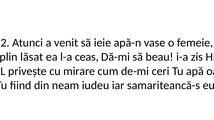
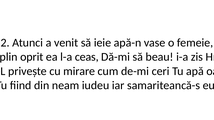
lăsat: lăsat -> oprit
